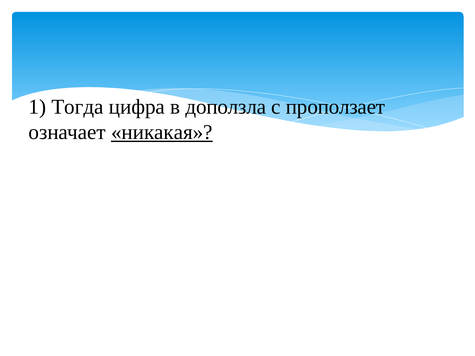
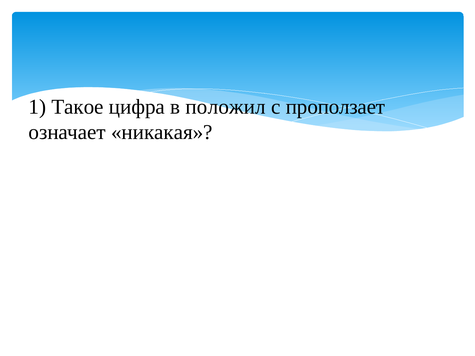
Тогда: Тогда -> Такое
доползла: доползла -> положил
никакая underline: present -> none
